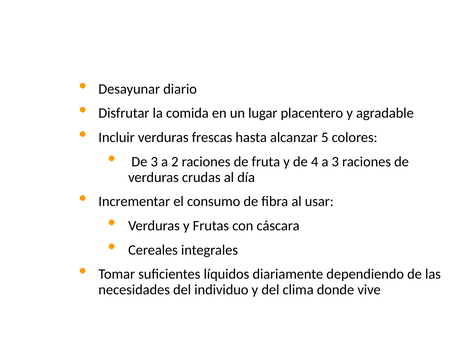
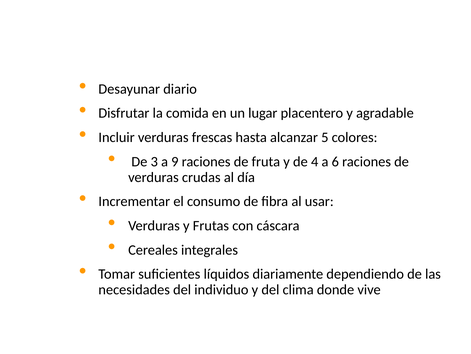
2: 2 -> 9
a 3: 3 -> 6
